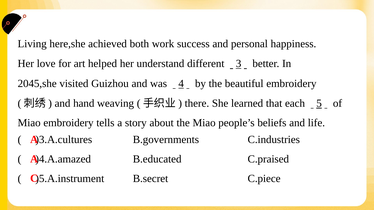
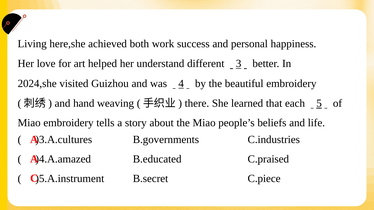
2045,she: 2045,she -> 2024,she
